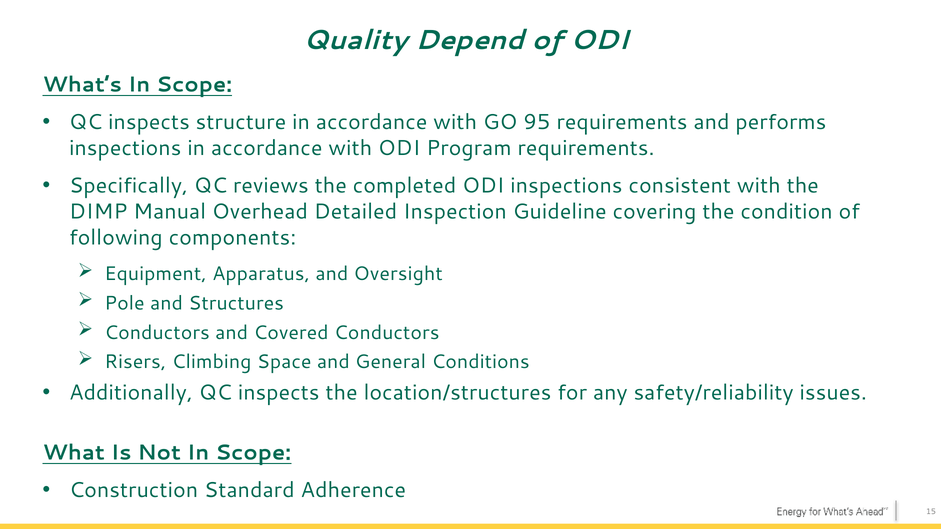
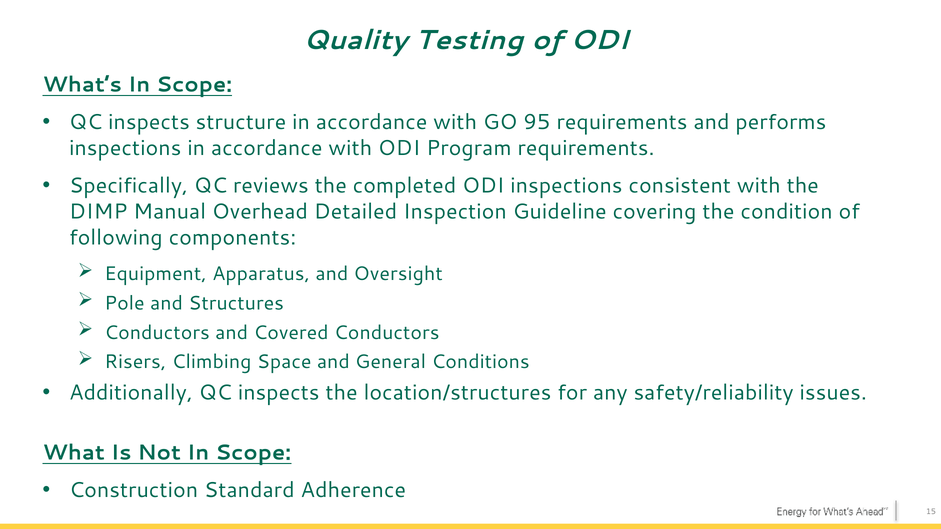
Depend: Depend -> Testing
